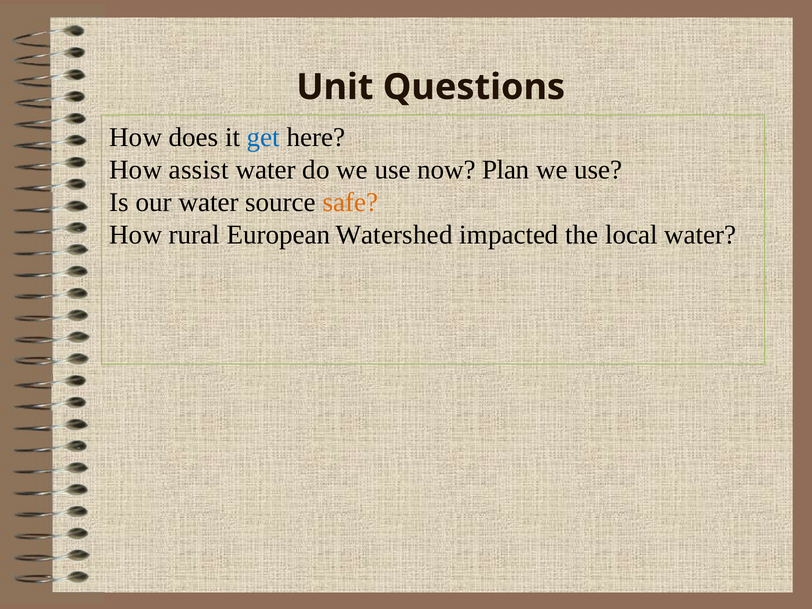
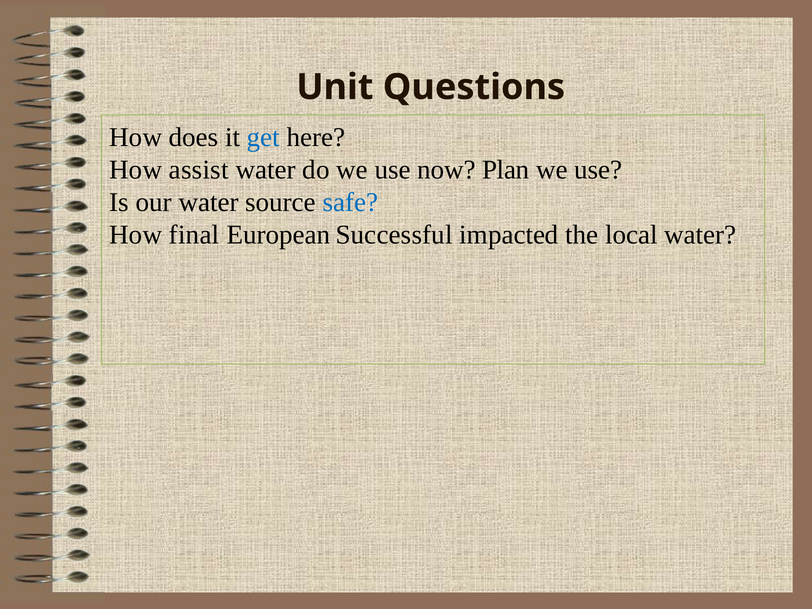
safe colour: orange -> blue
rural: rural -> final
Watershed: Watershed -> Successful
